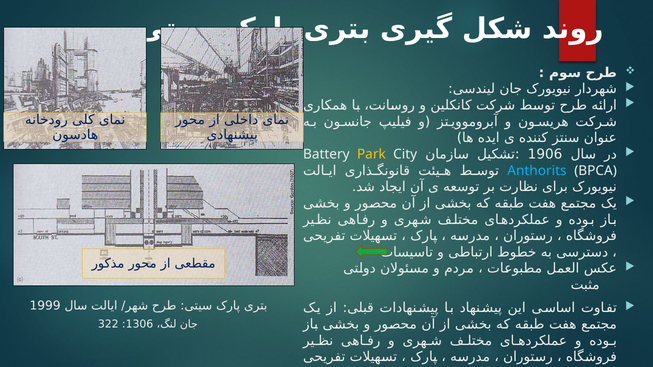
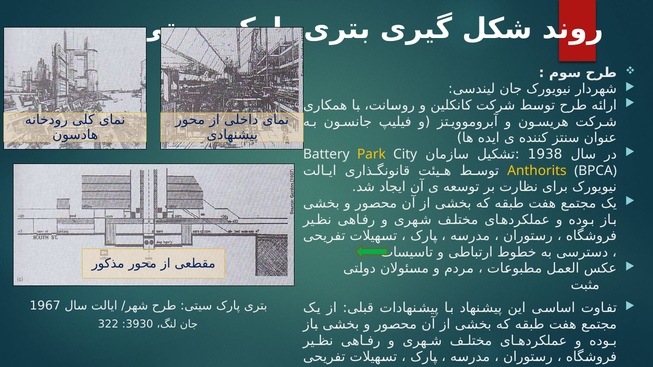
1906: 1906 -> 1938
Anthorits colour: light blue -> yellow
1999: 1999 -> 1967
1306: 1306 -> 3930
